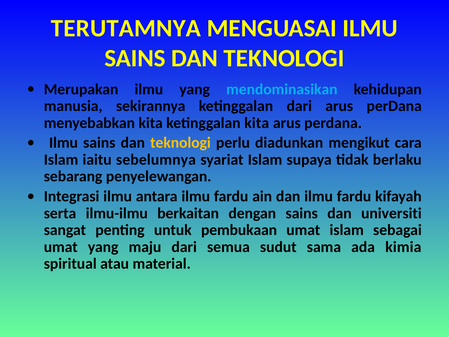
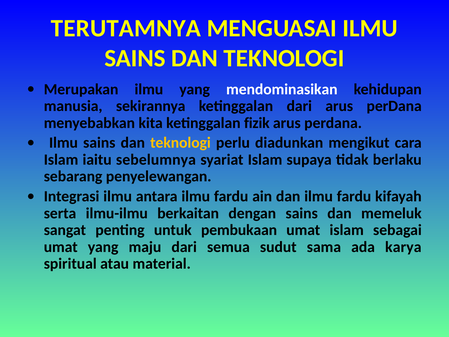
mendominasikan colour: light blue -> white
ketinggalan kita: kita -> fizik
universiti: universiti -> memeluk
kimia: kimia -> karya
